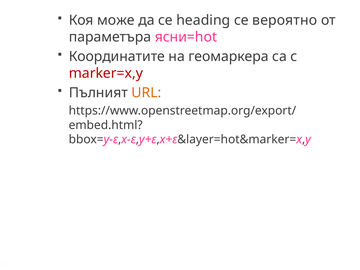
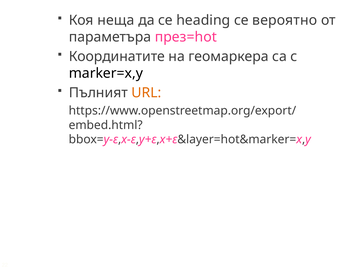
може: може -> неща
ясни=hot: ясни=hot -> през=hot
marker=x,y colour: red -> black
